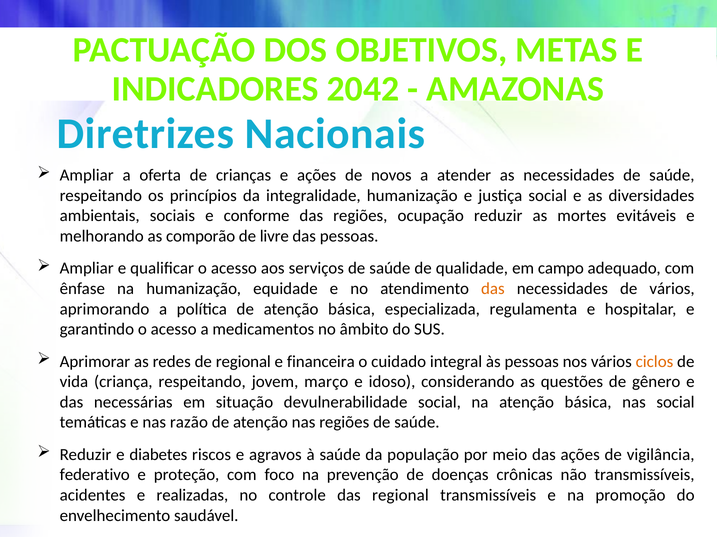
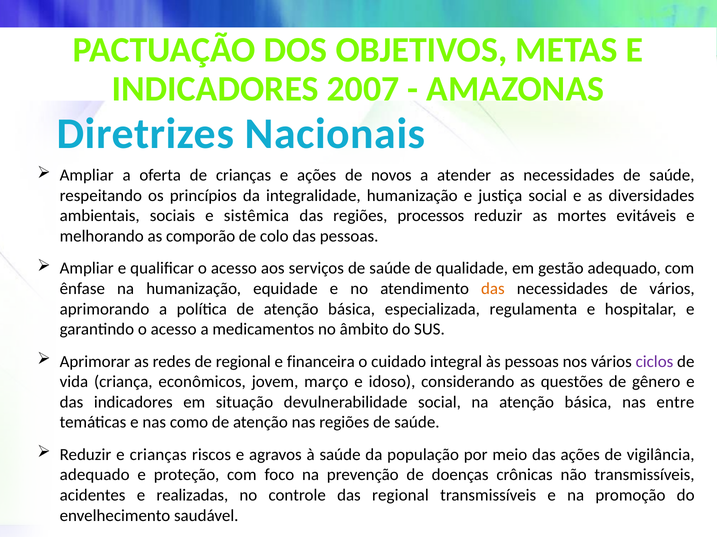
2042: 2042 -> 2007
conforme: conforme -> sistêmica
ocupação: ocupação -> processos
livre: livre -> colo
campo: campo -> gestão
ciclos colour: orange -> purple
criança respeitando: respeitando -> econômicos
das necessárias: necessárias -> indicadores
nas social: social -> entre
razão: razão -> como
e diabetes: diabetes -> crianças
federativo at (95, 476): federativo -> adequado
